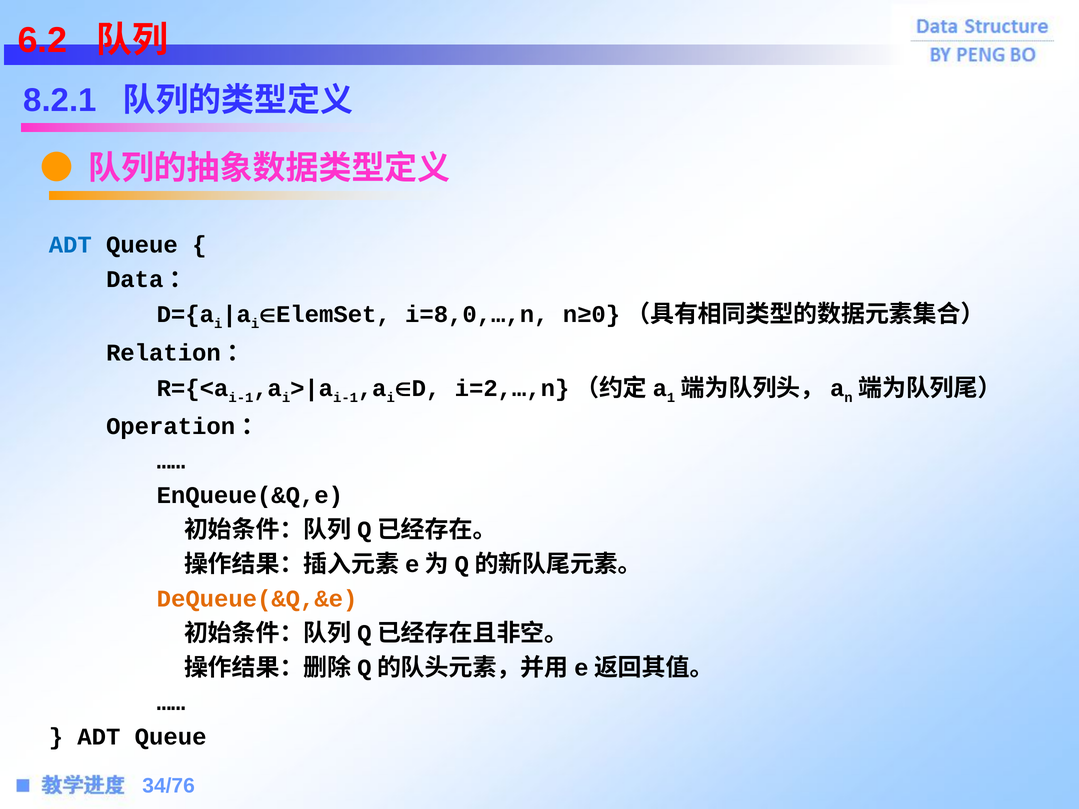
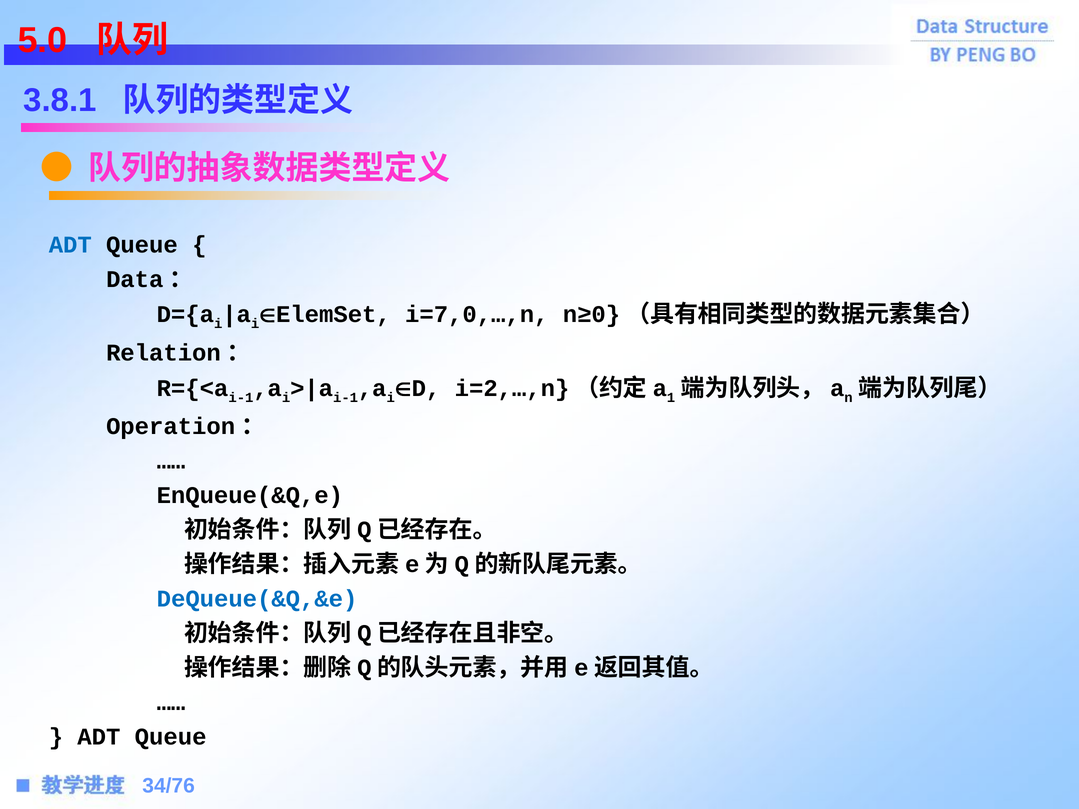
6.2: 6.2 -> 5.0
8.2.1: 8.2.1 -> 3.8.1
i=8,0,…,n: i=8,0,…,n -> i=7,0,…,n
DeQueue(&Q,&e colour: orange -> blue
